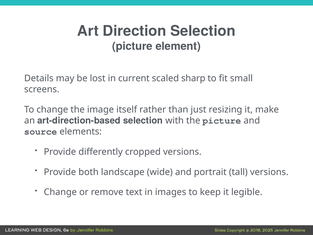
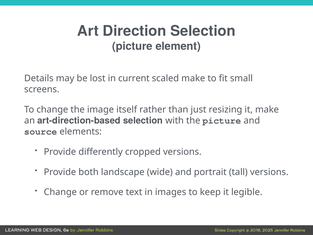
scaled sharp: sharp -> make
